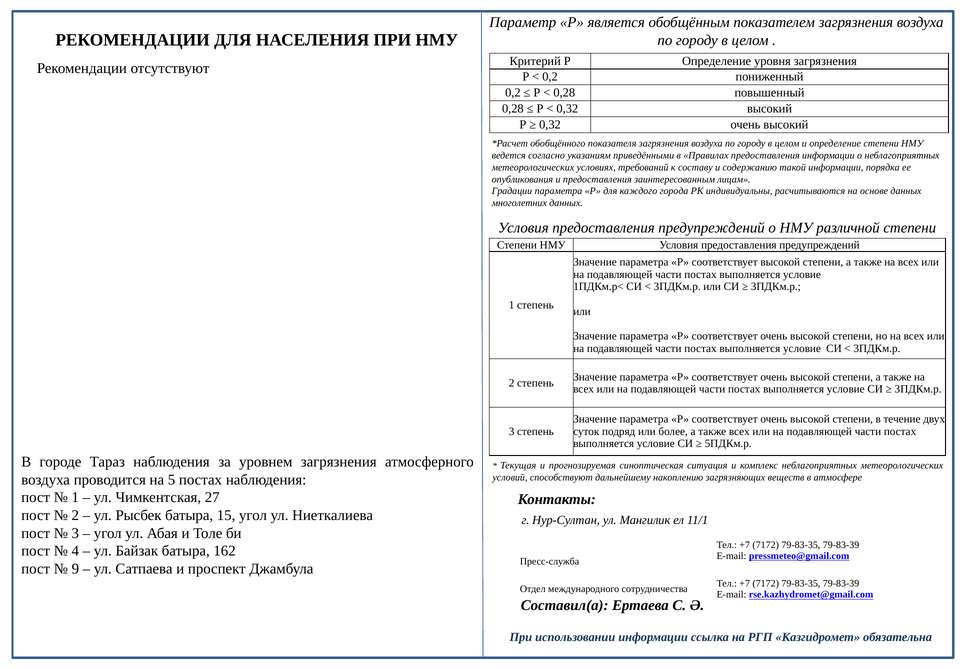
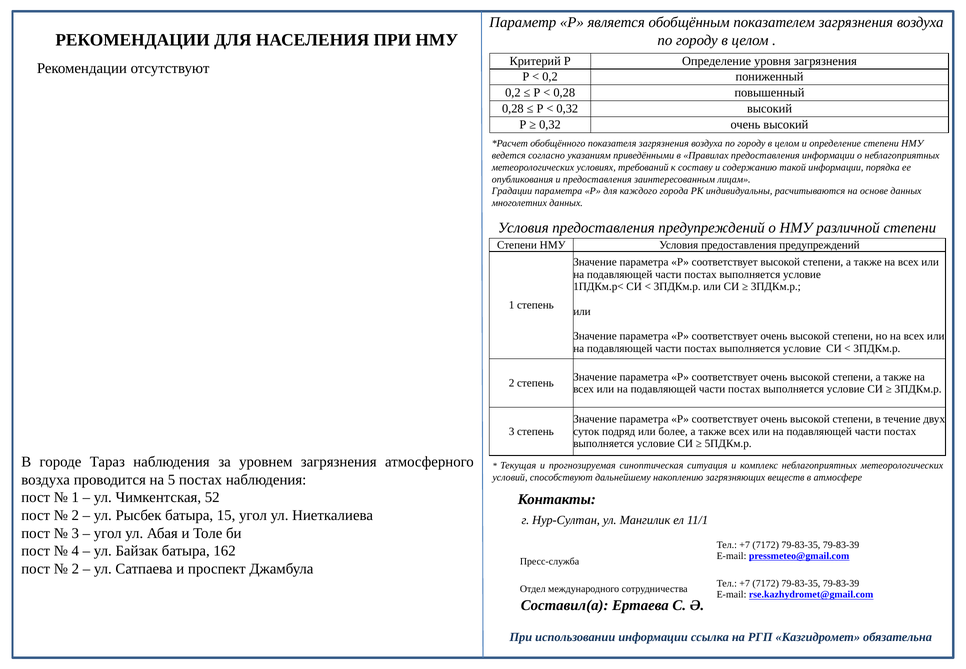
27: 27 -> 52
9 at (75, 569): 9 -> 2
